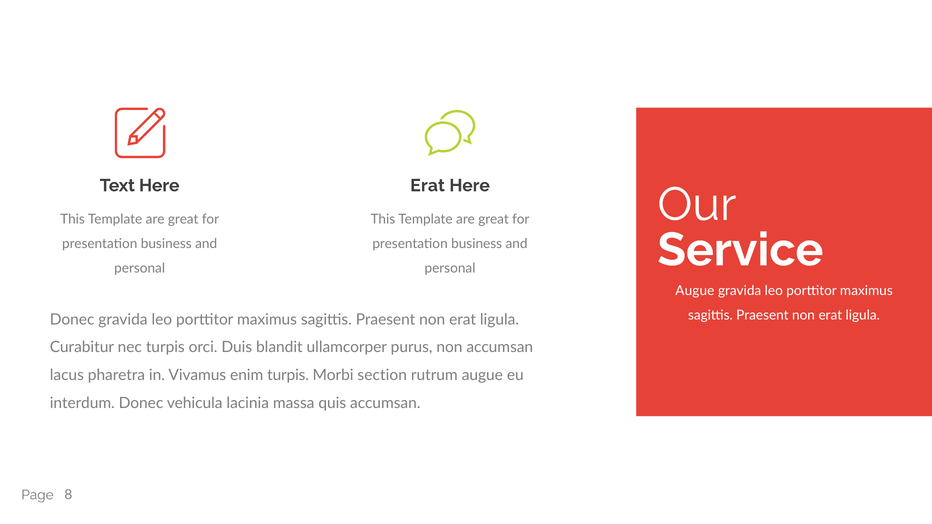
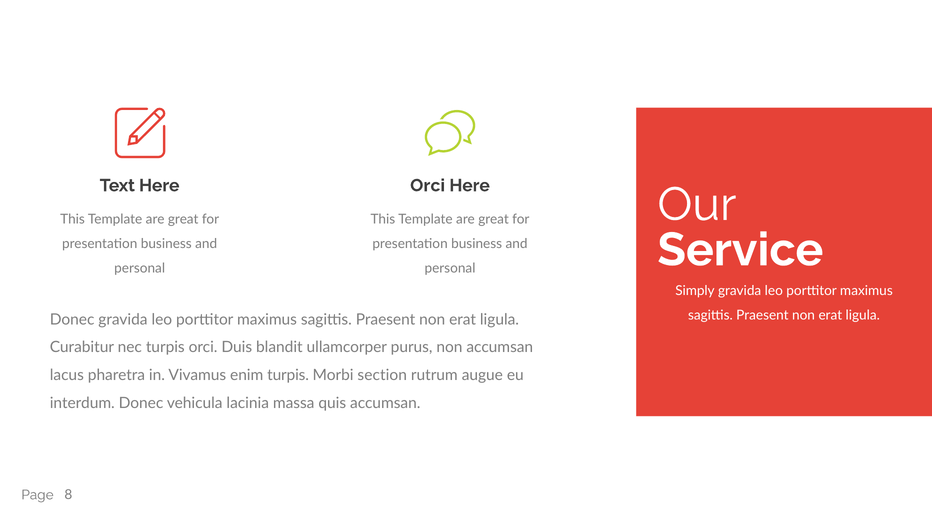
Erat at (428, 186): Erat -> Orci
Augue at (695, 291): Augue -> Simply
